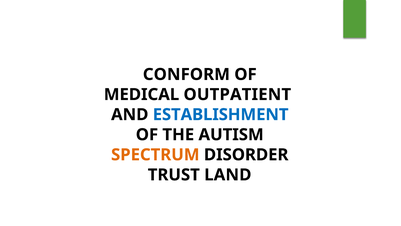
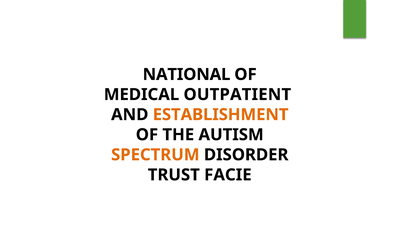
CONFORM: CONFORM -> NATIONAL
ESTABLISHMENT colour: blue -> orange
LAND: LAND -> FACIE
